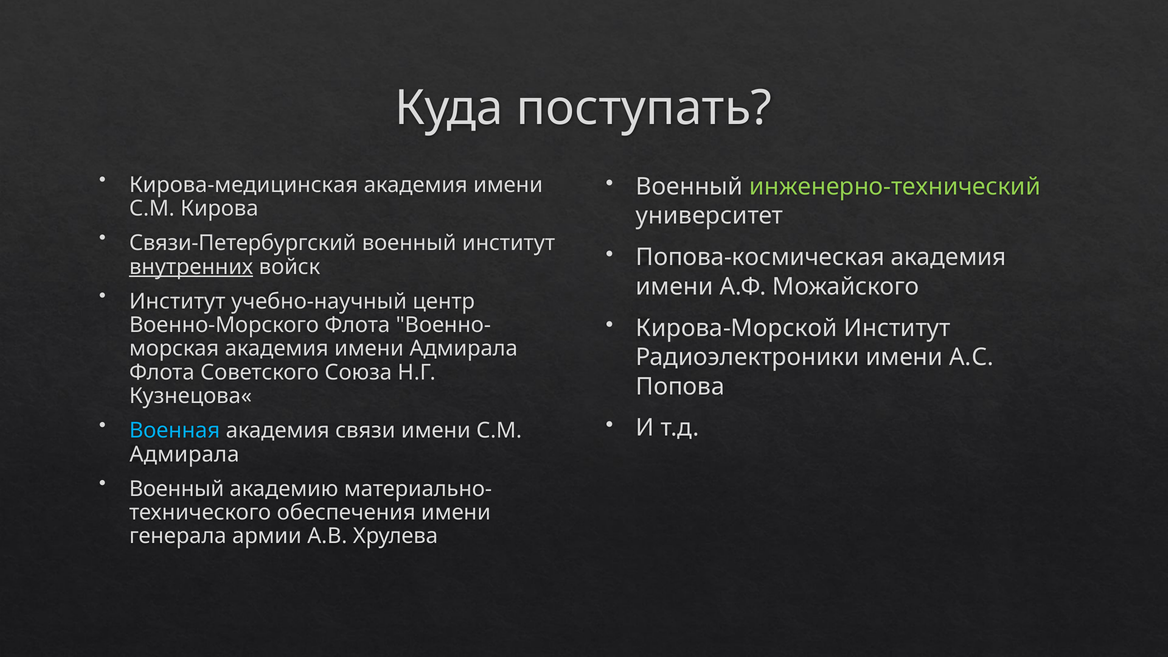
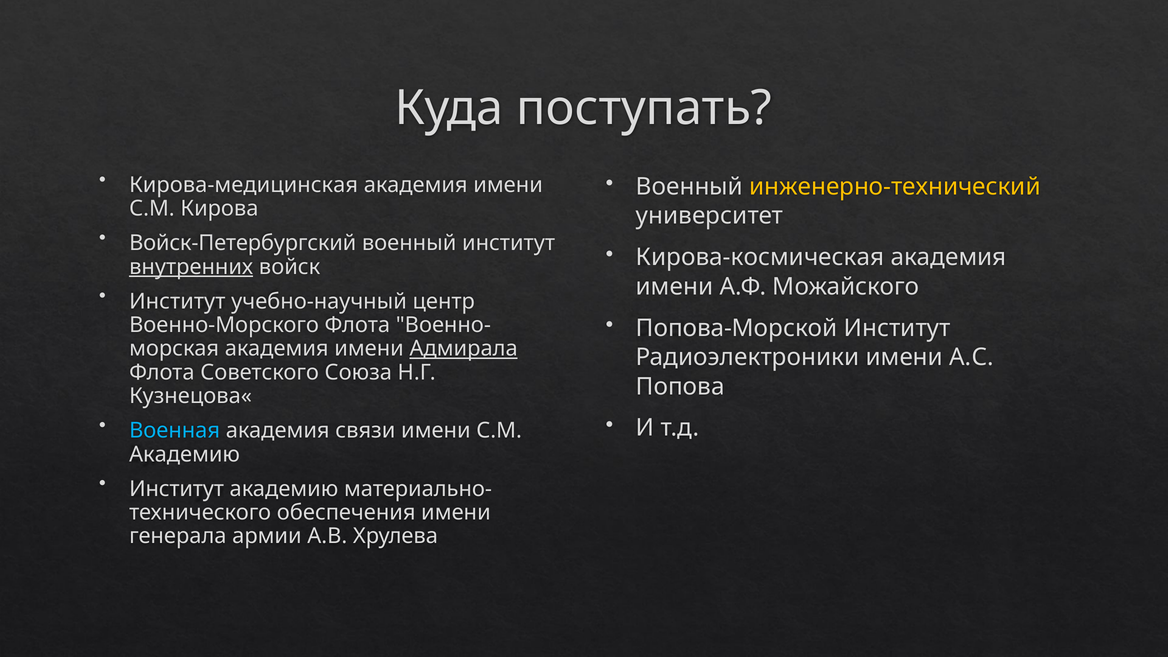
инженерно-технический colour: light green -> yellow
Связи-Петербургский: Связи-Петербургский -> Войск-Петербургский
Попова-космическая: Попова-космическая -> Кирова-космическая
Кирова-Морской: Кирова-Морской -> Попова-Морской
Адмирала at (464, 349) underline: none -> present
Адмирала at (184, 454): Адмирала -> Академию
Военный at (177, 489): Военный -> Институт
